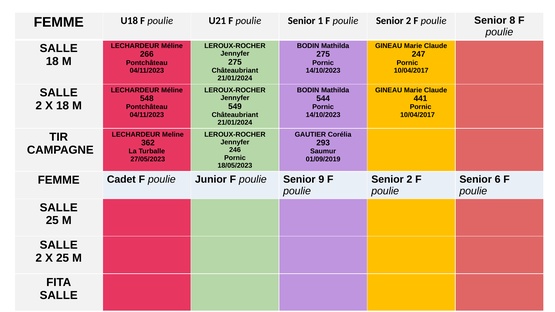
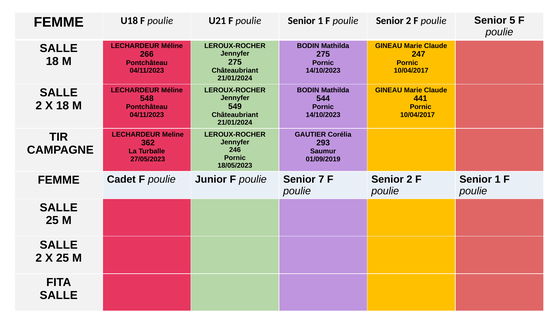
8: 8 -> 5
6 at (498, 180): 6 -> 1
9: 9 -> 7
